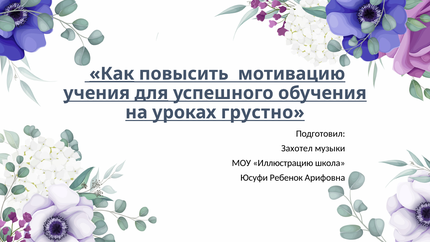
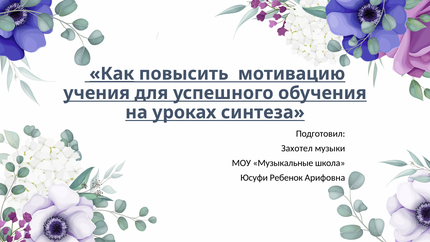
для underline: present -> none
грустно: грустно -> синтеза
Иллюстрацию: Иллюстрацию -> Музыкальные
